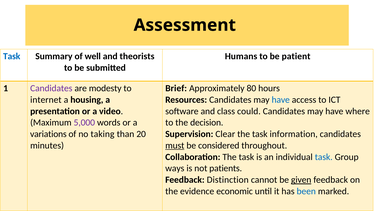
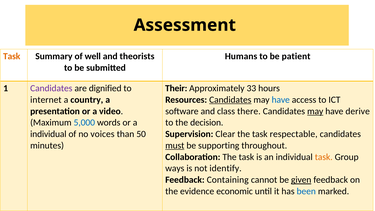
Task at (12, 56) colour: blue -> orange
modesty: modesty -> dignified
Brief: Brief -> Their
80: 80 -> 33
housing: housing -> country
Candidates at (230, 100) underline: none -> present
could: could -> there
may at (315, 111) underline: none -> present
where: where -> derive
5,000 colour: purple -> blue
variations at (48, 134): variations -> individual
taking: taking -> voices
20: 20 -> 50
information: information -> respectable
considered: considered -> supporting
task at (324, 157) colour: blue -> orange
patients: patients -> identify
Distinction: Distinction -> Containing
